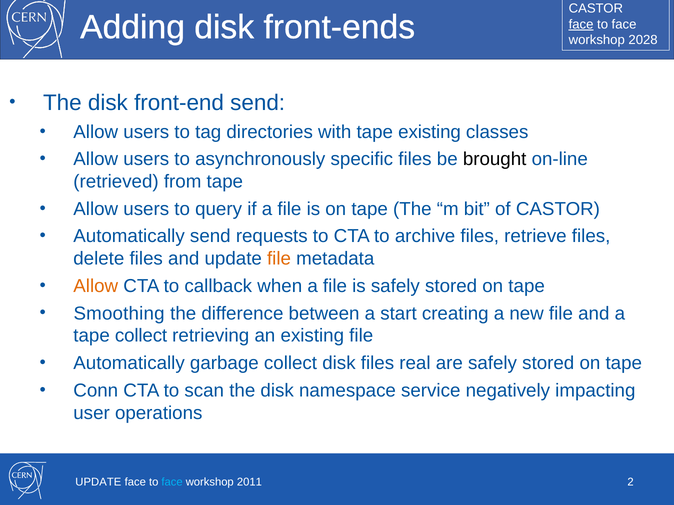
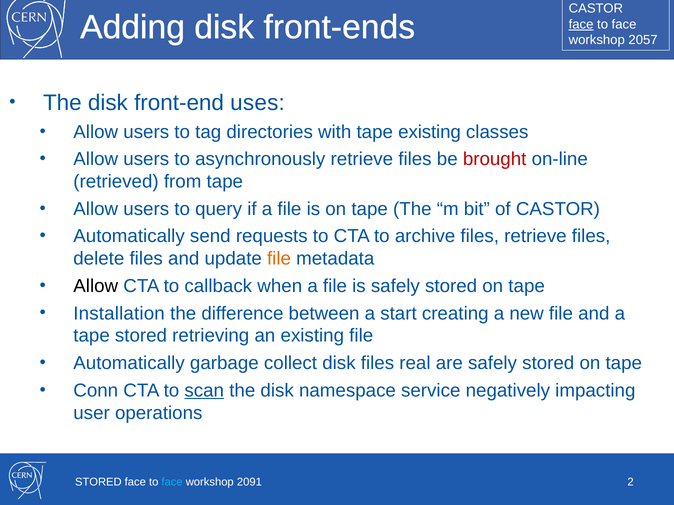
2028: 2028 -> 2057
front-end send: send -> uses
asynchronously specific: specific -> retrieve
brought colour: black -> red
Allow at (96, 286) colour: orange -> black
Smoothing: Smoothing -> Installation
tape collect: collect -> stored
scan underline: none -> present
UPDATE at (98, 483): UPDATE -> STORED
2011: 2011 -> 2091
